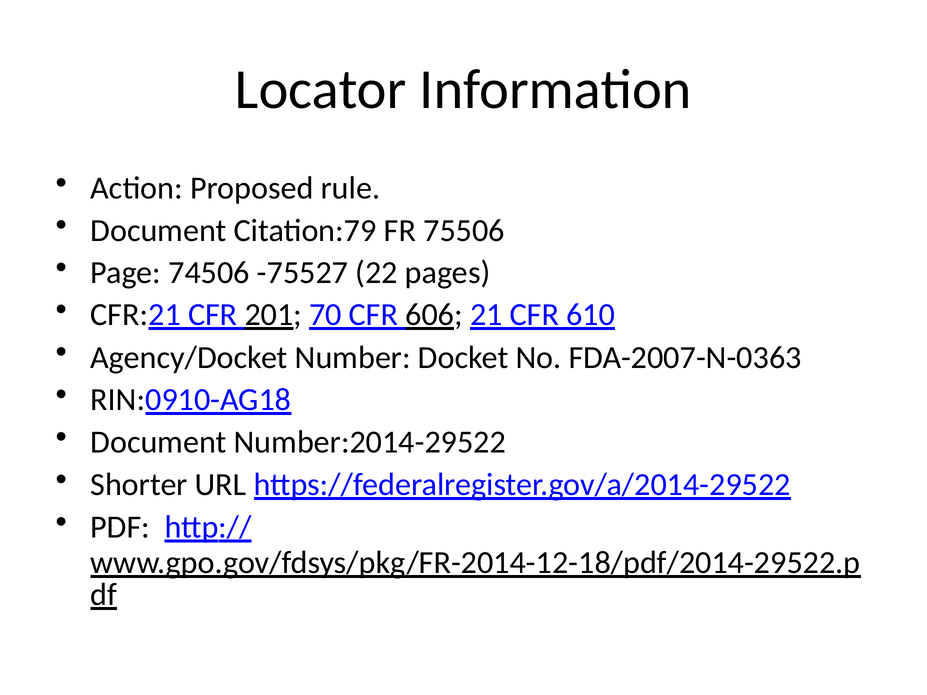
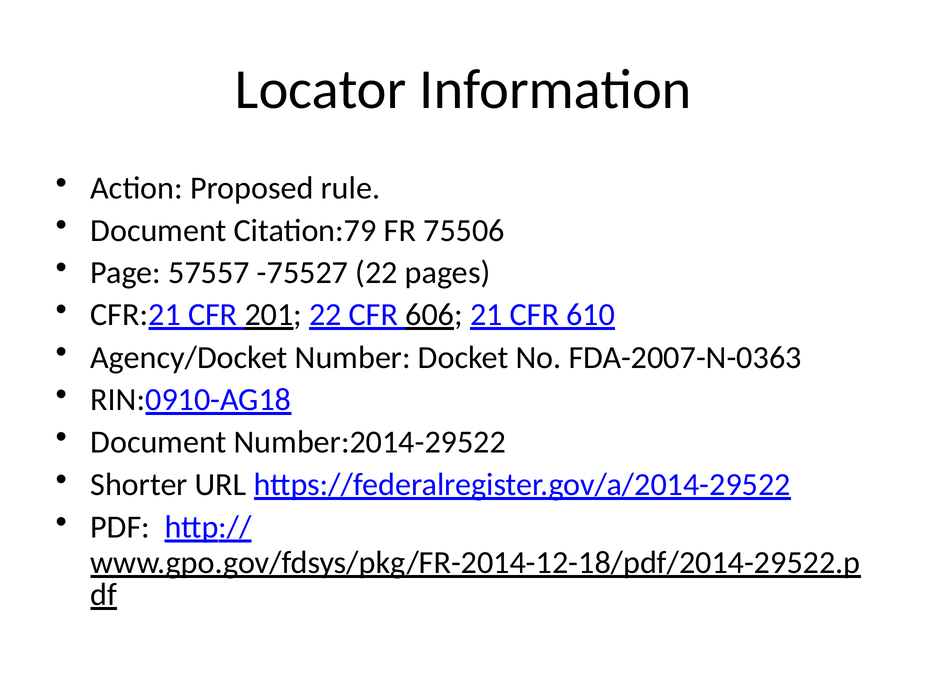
74506: 74506 -> 57557
201 70: 70 -> 22
